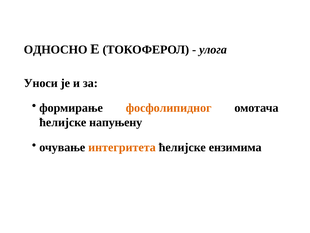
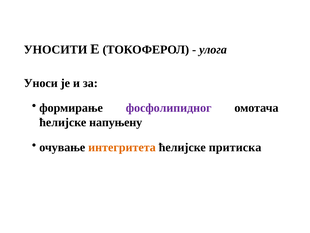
ОДНОСНО: ОДНОСНО -> УНОСИТИ
фосфолипидног colour: orange -> purple
ензимима: ензимима -> притиска
